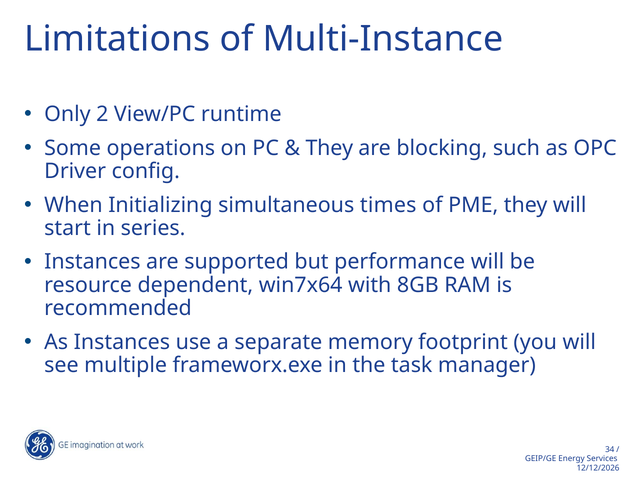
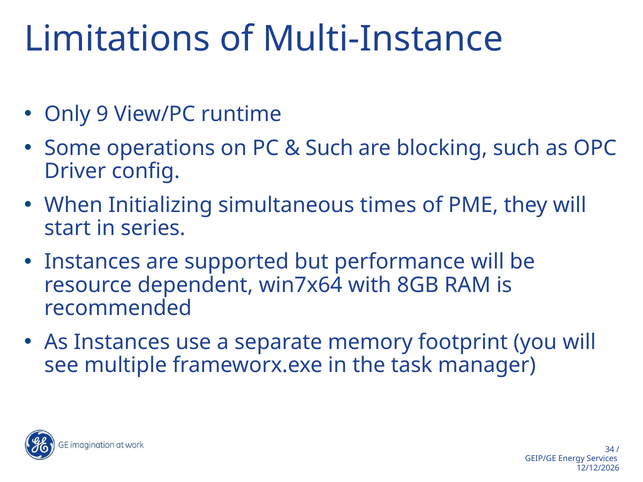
2: 2 -> 9
They at (329, 148): They -> Such
